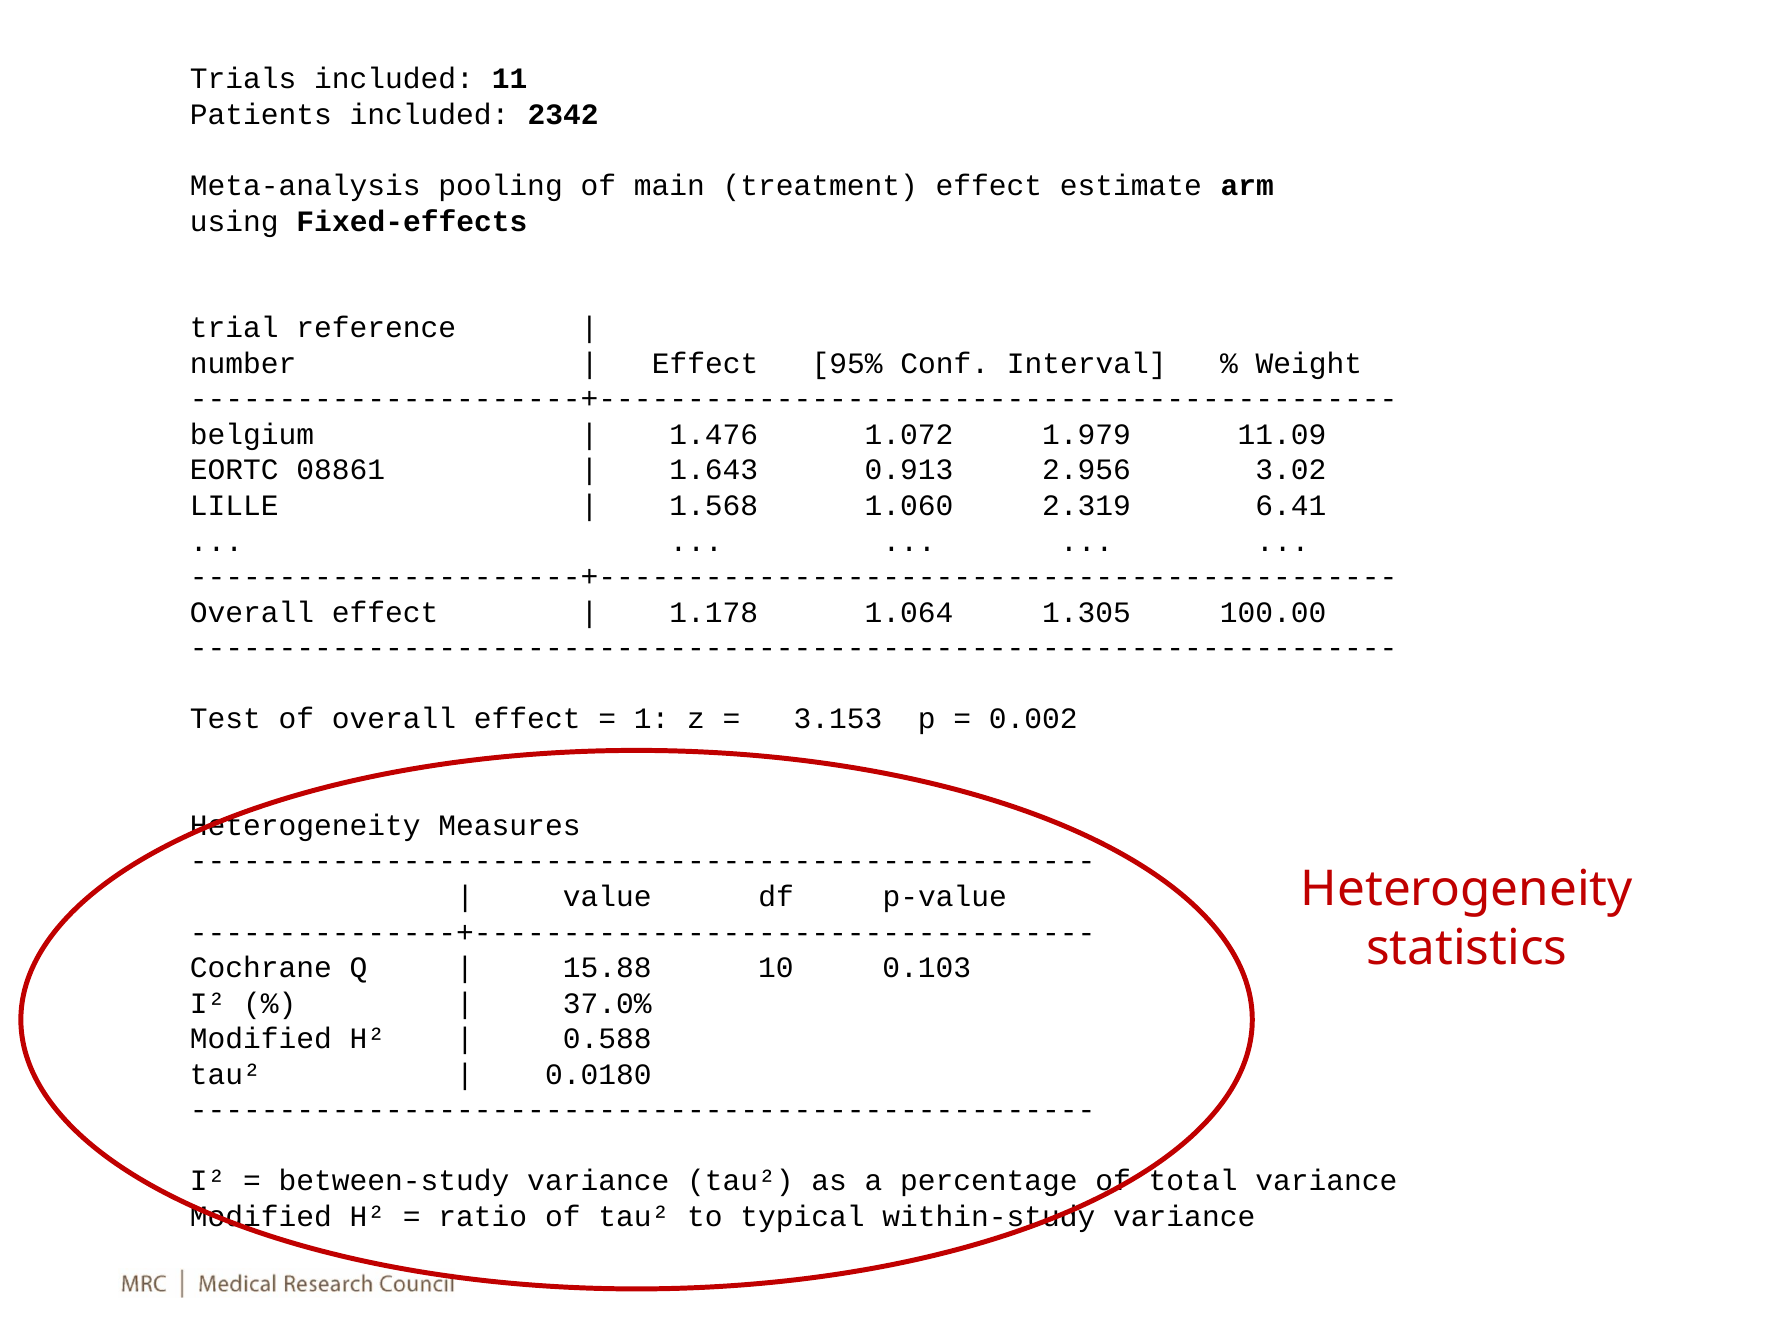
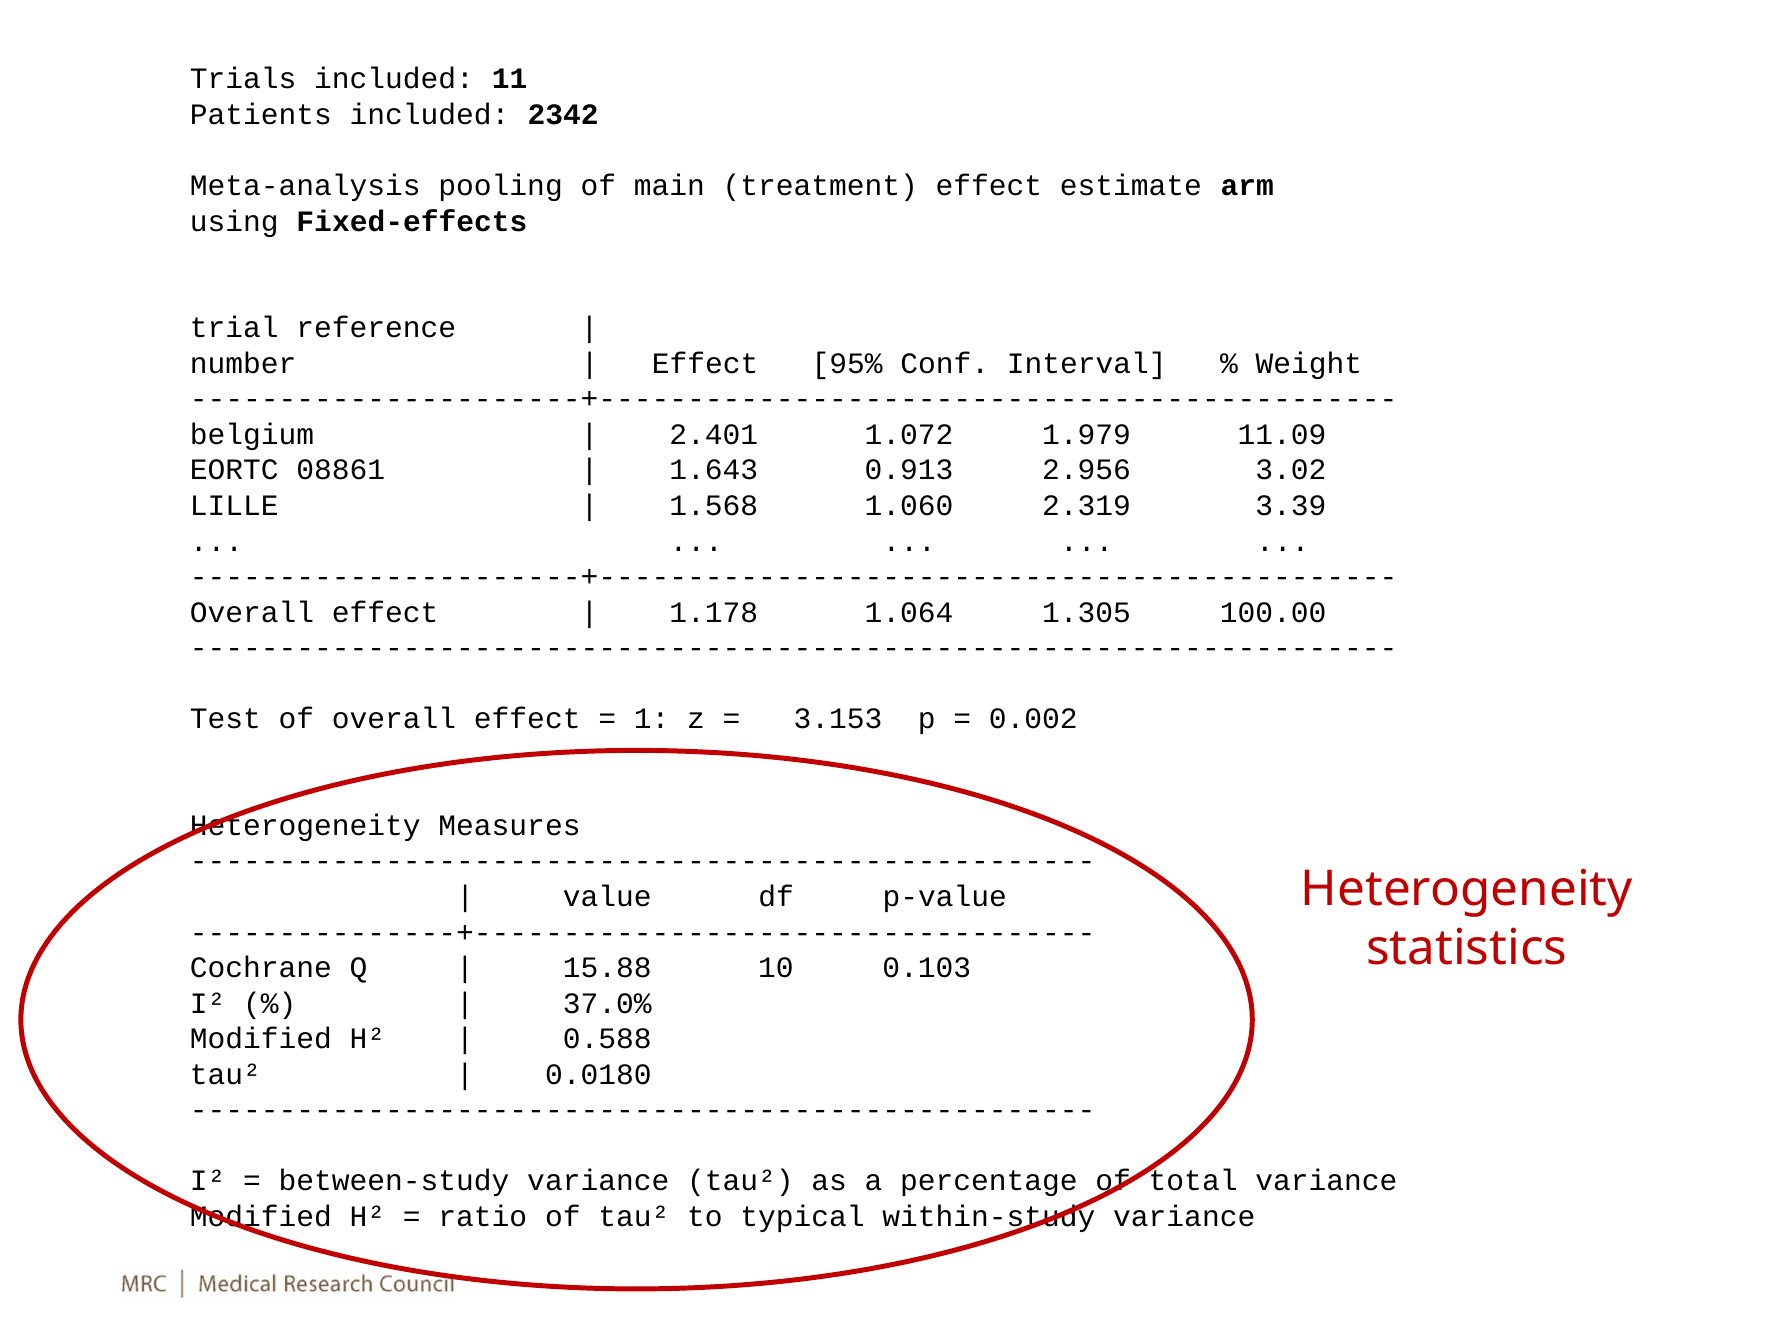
1.476: 1.476 -> 2.401
6.41: 6.41 -> 3.39
